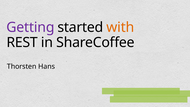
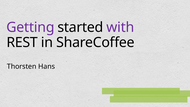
with colour: orange -> purple
